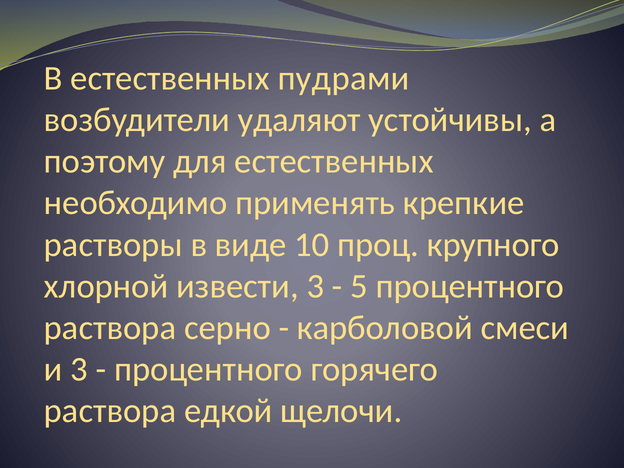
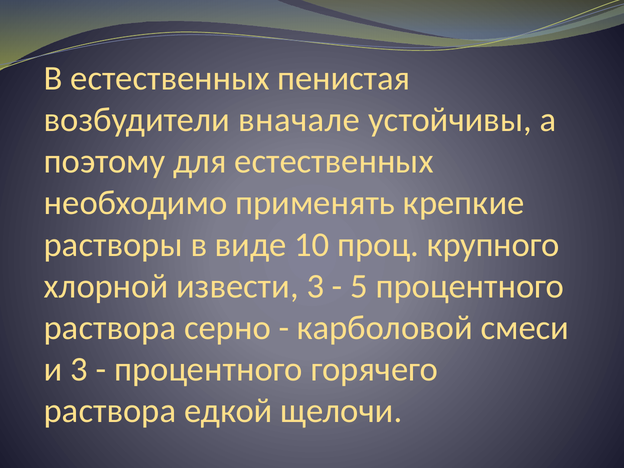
пудрами: пудрами -> пенистая
удаляют: удаляют -> вначале
